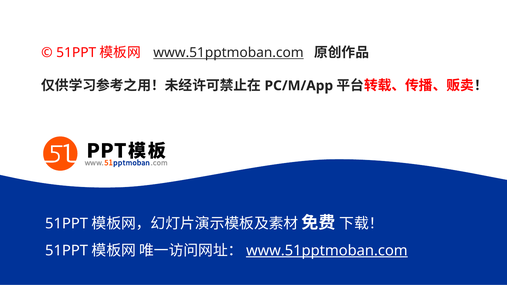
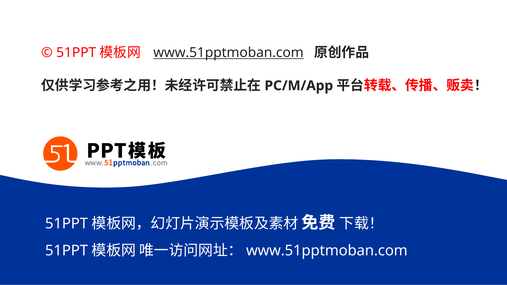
www.51pptmoban.com at (327, 251) underline: present -> none
